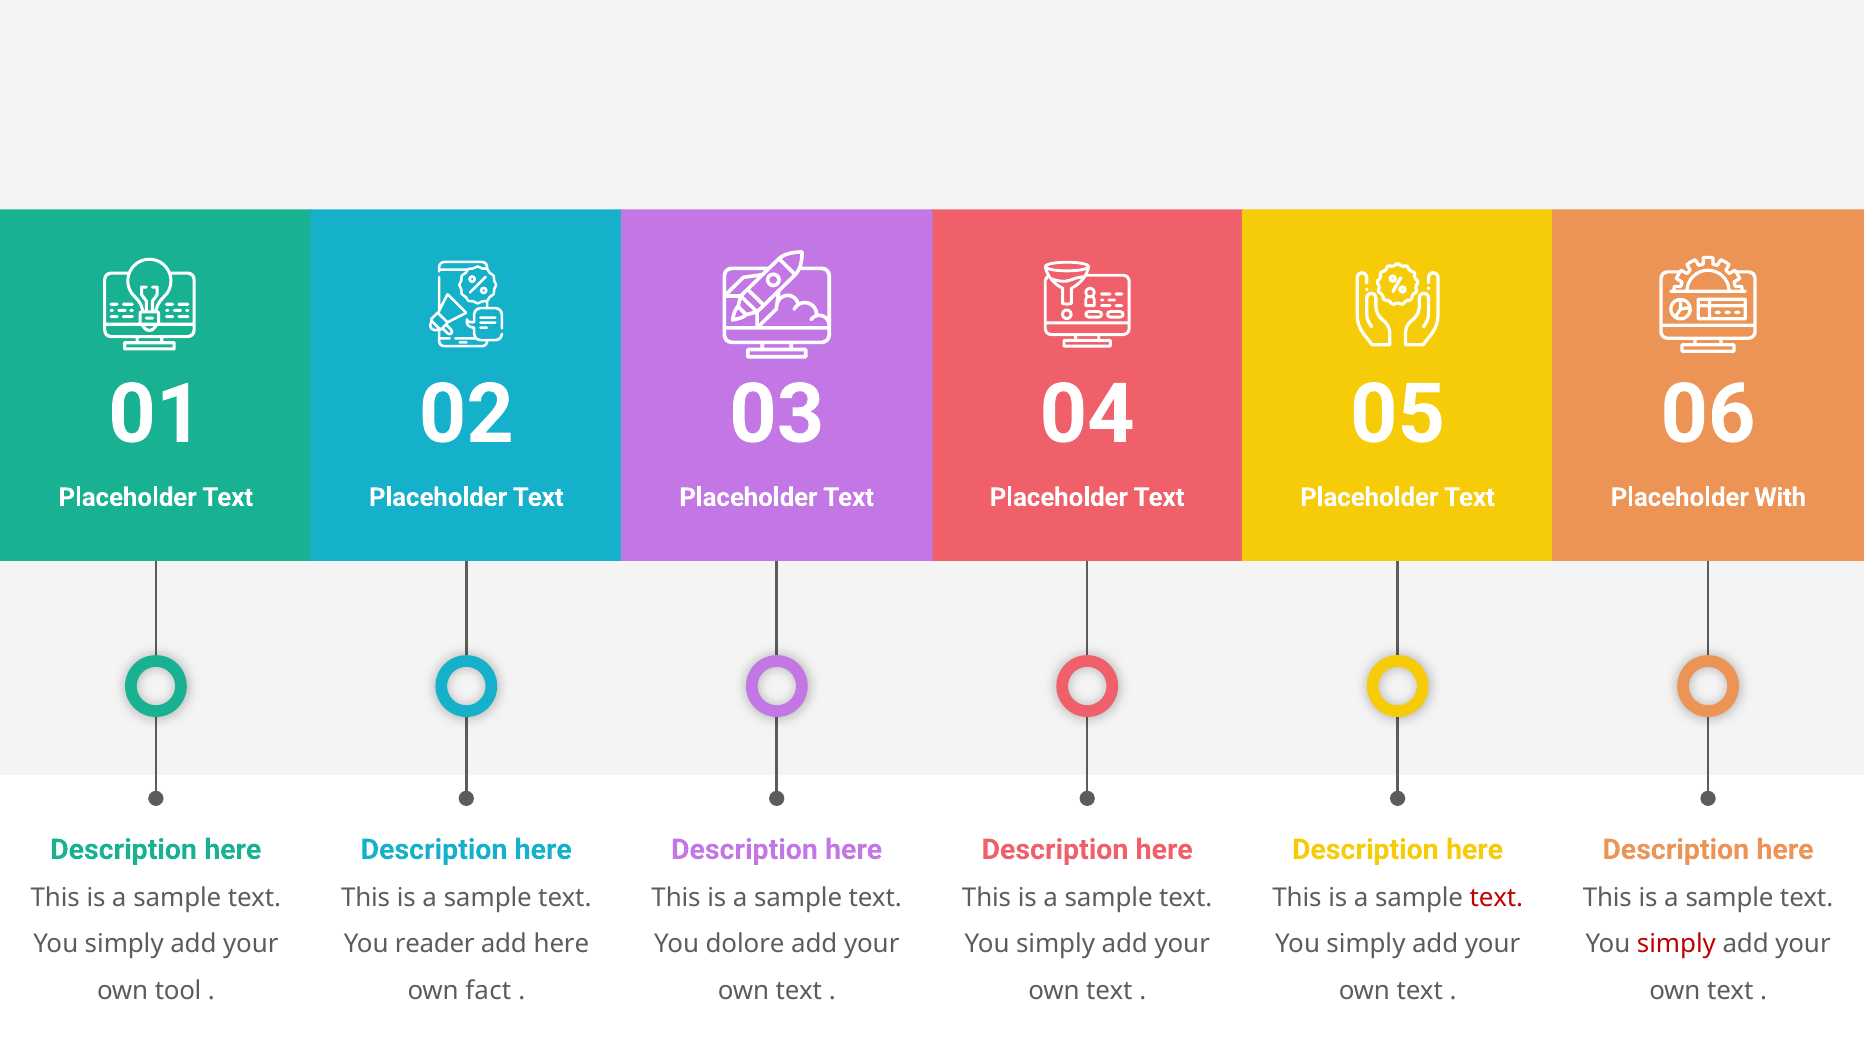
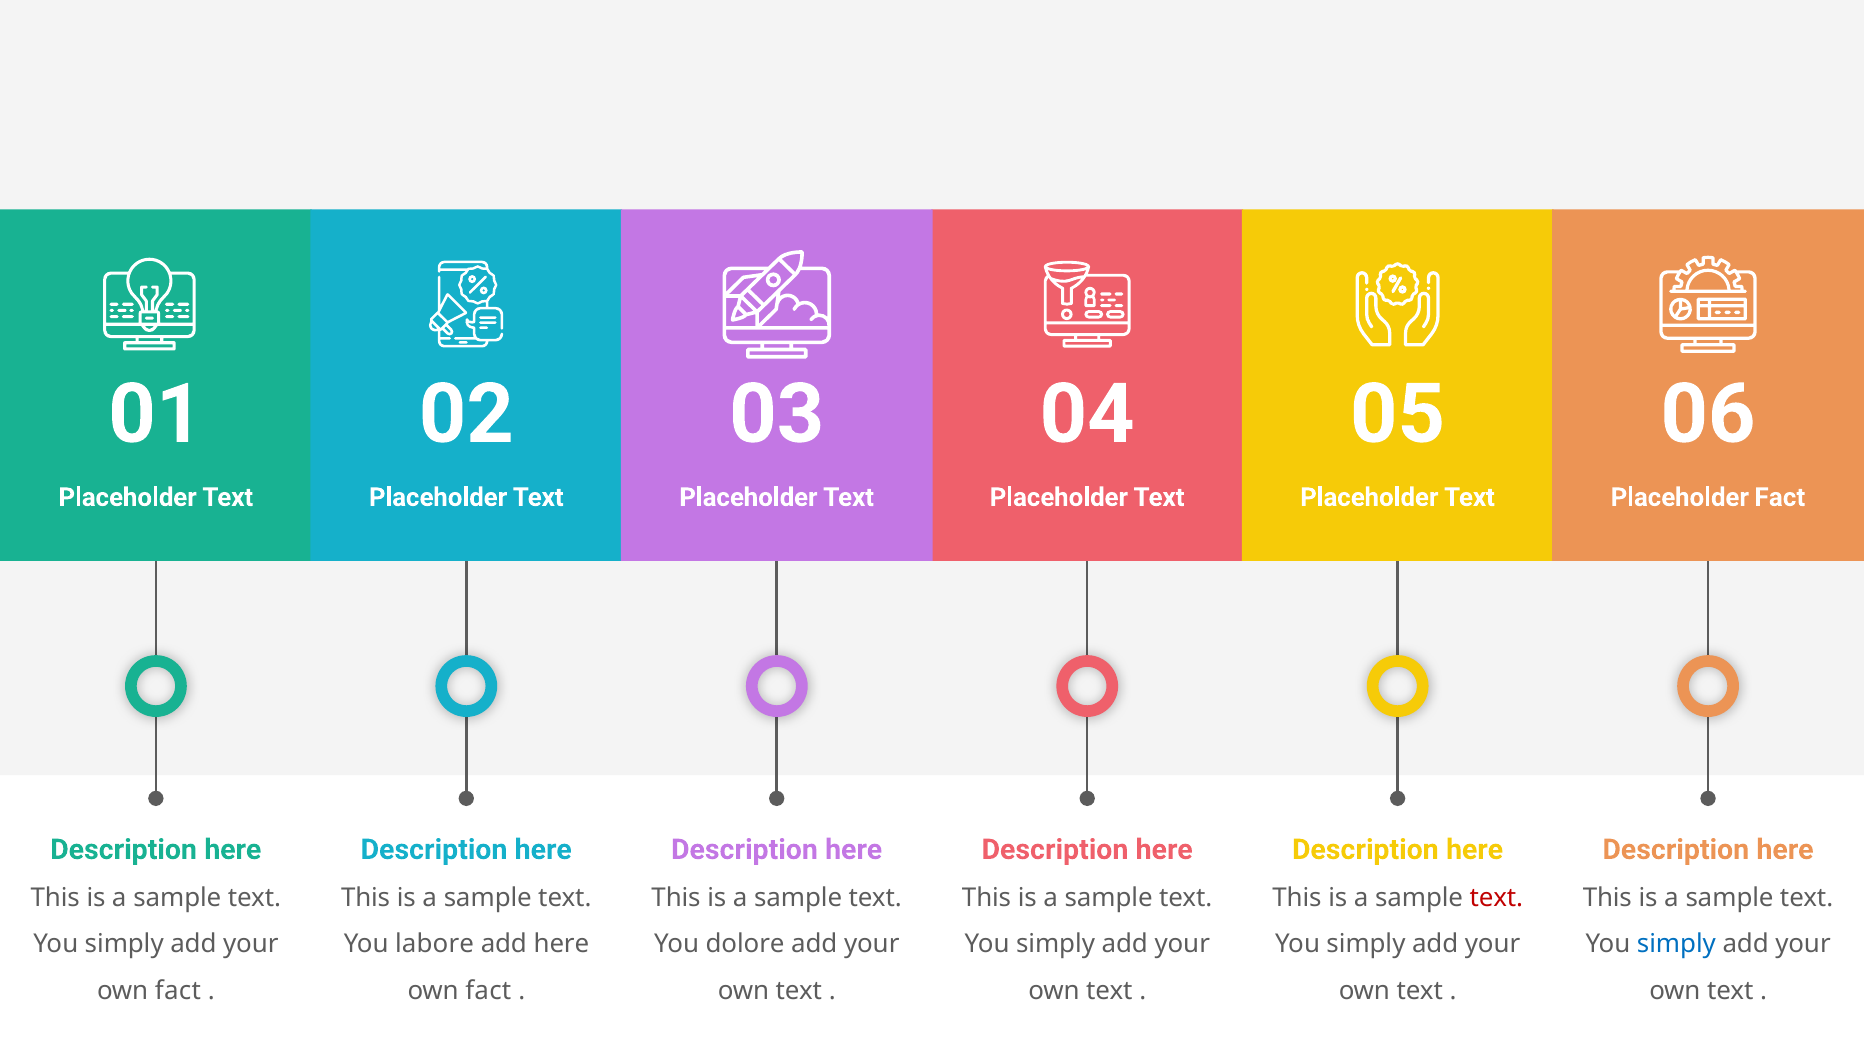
Placeholder With: With -> Fact
reader: reader -> labore
simply at (1676, 944) colour: red -> blue
tool at (178, 991): tool -> fact
